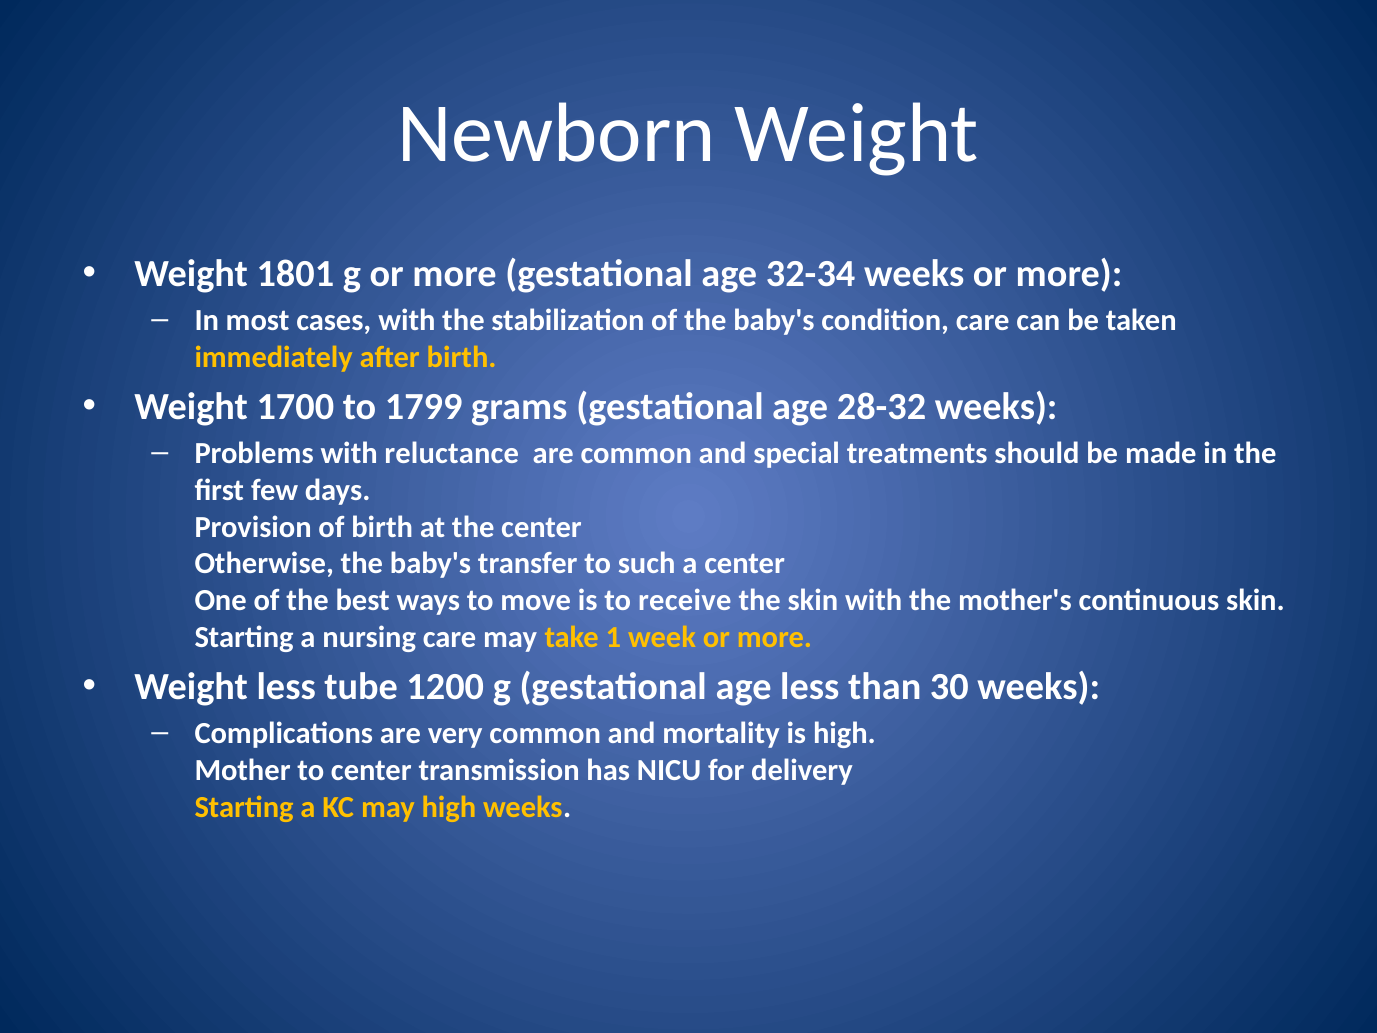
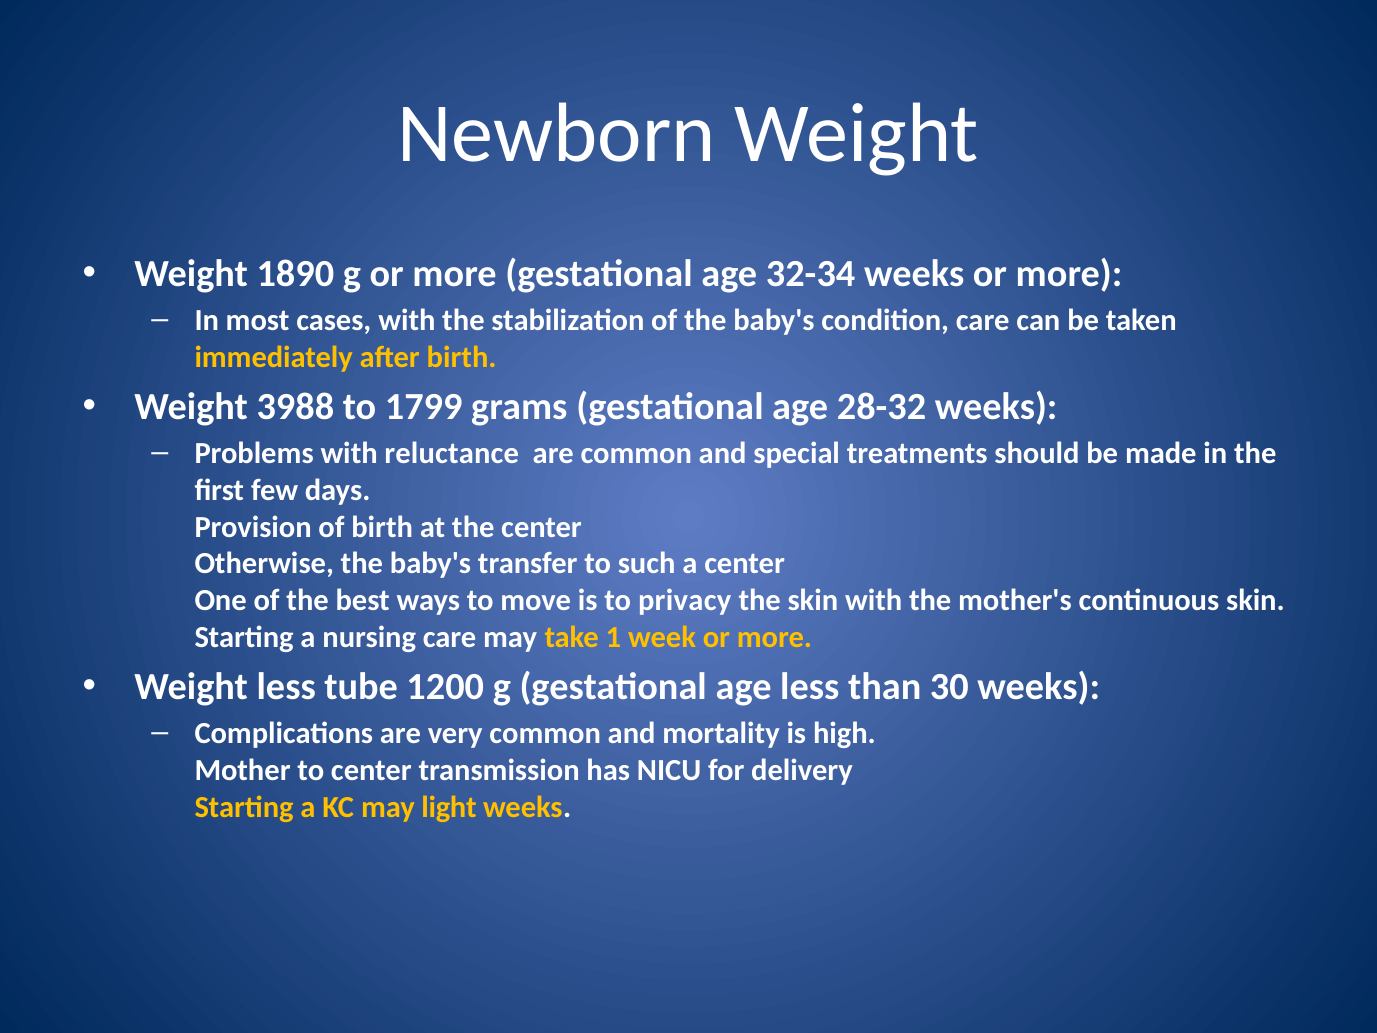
1801: 1801 -> 1890
1700: 1700 -> 3988
receive: receive -> privacy
may high: high -> light
